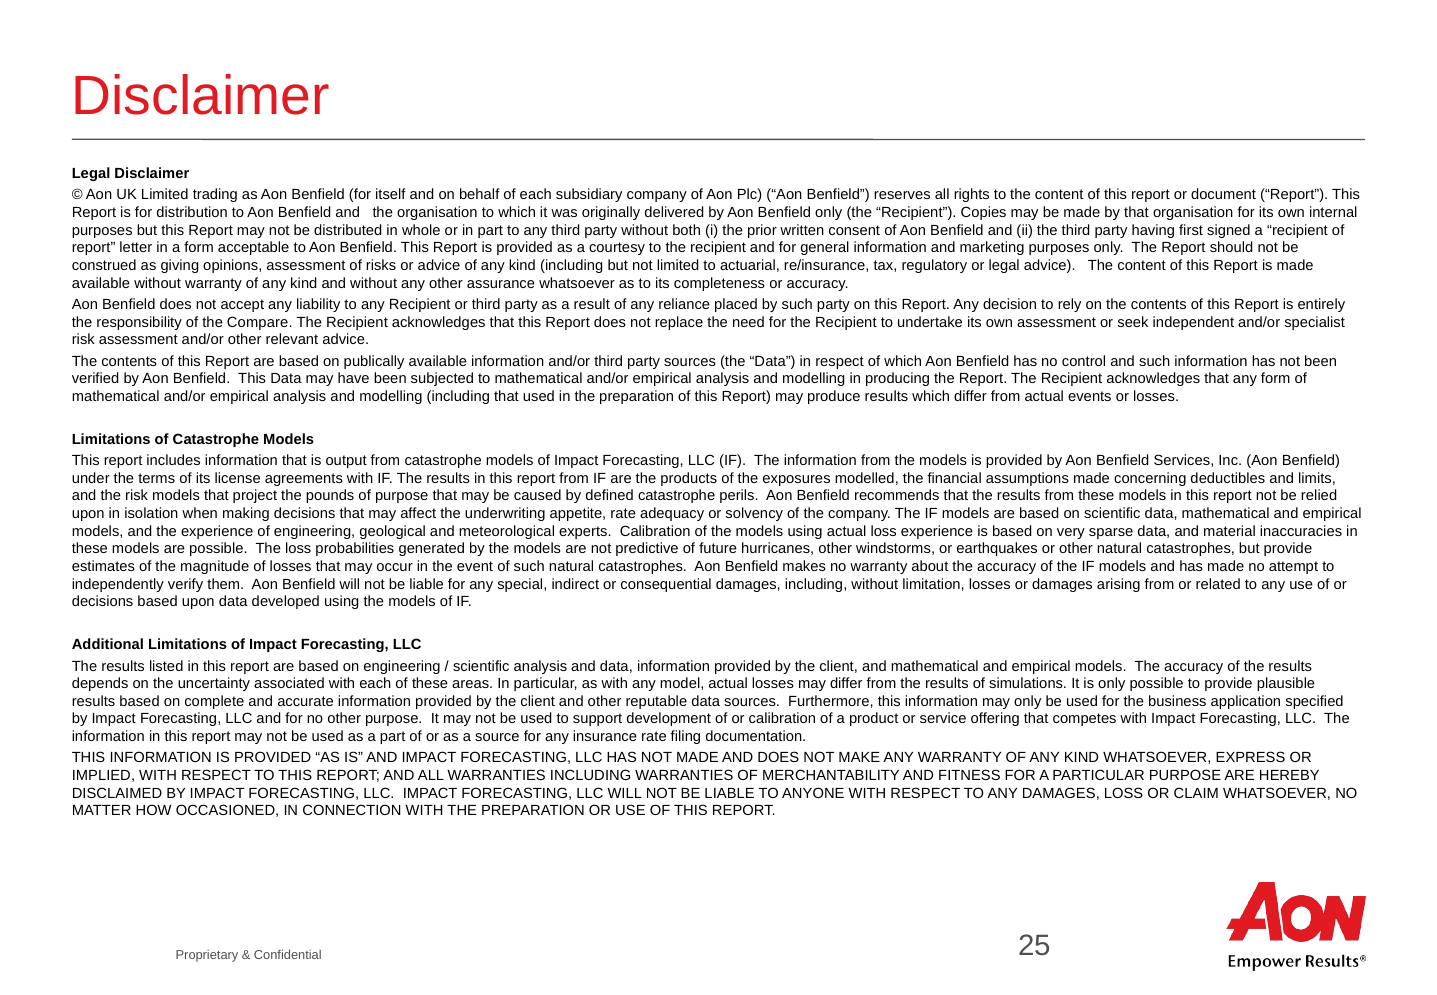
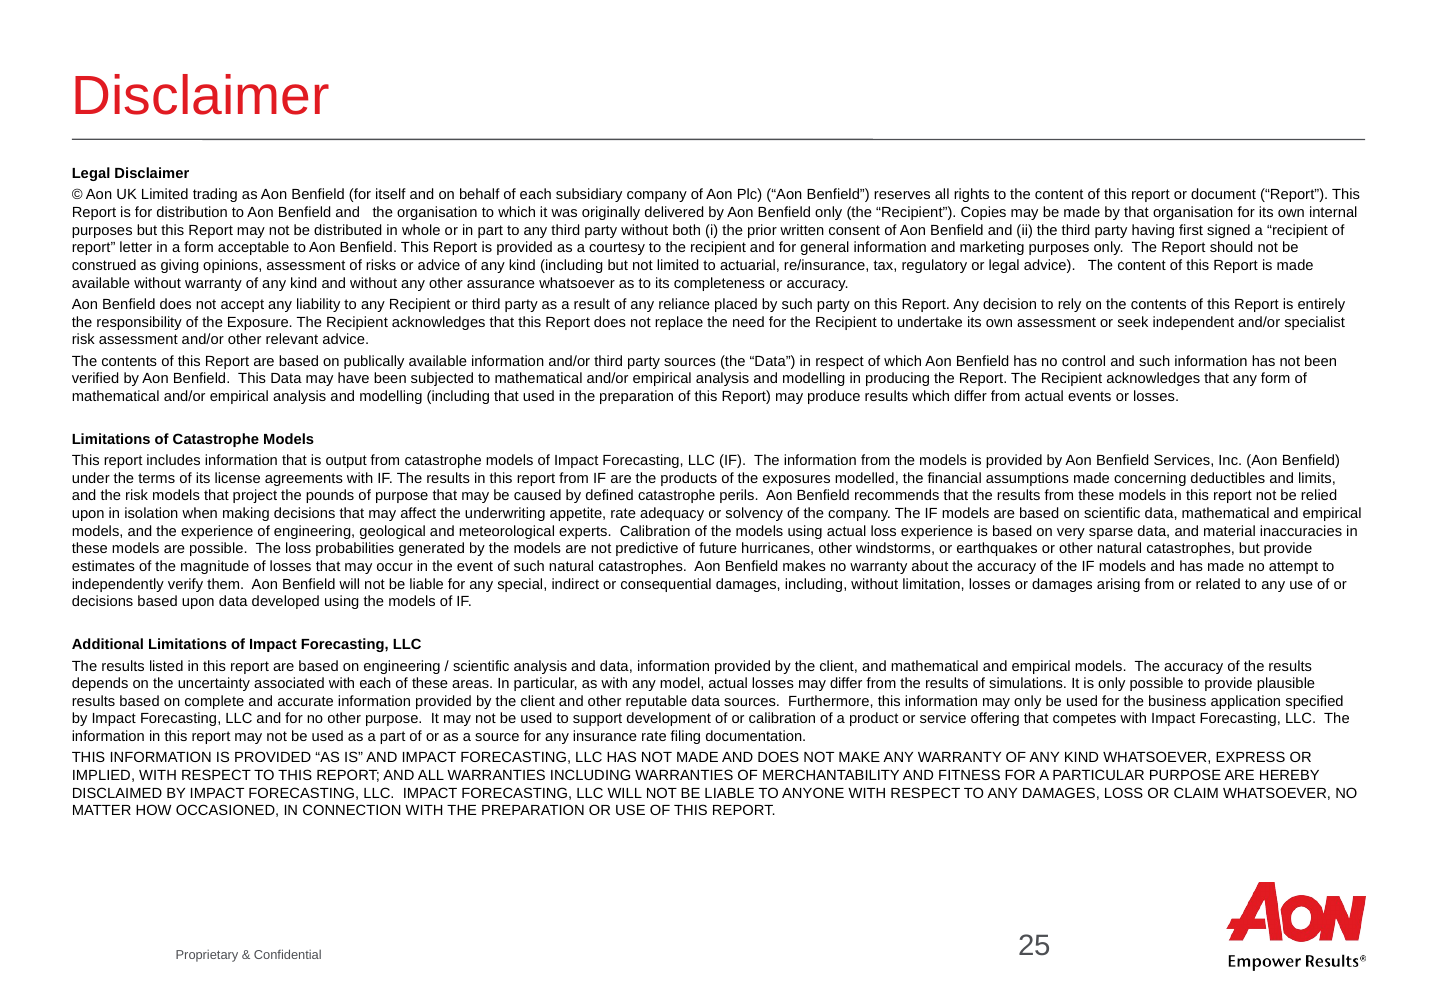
Compare: Compare -> Exposure
